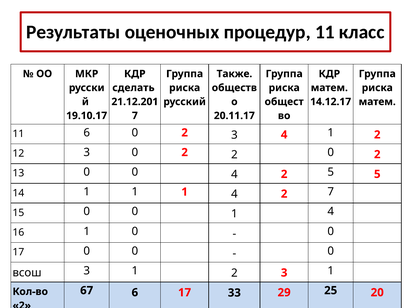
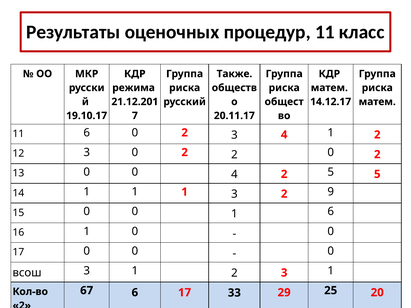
сделать: сделать -> режима
1 1 4: 4 -> 3
2 7: 7 -> 9
0 1 4: 4 -> 6
